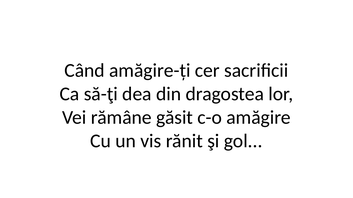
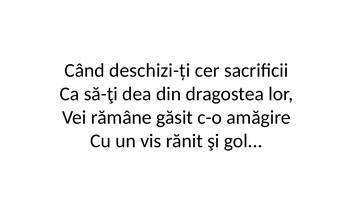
amăgire-ți: amăgire-ți -> deschizi-ți
